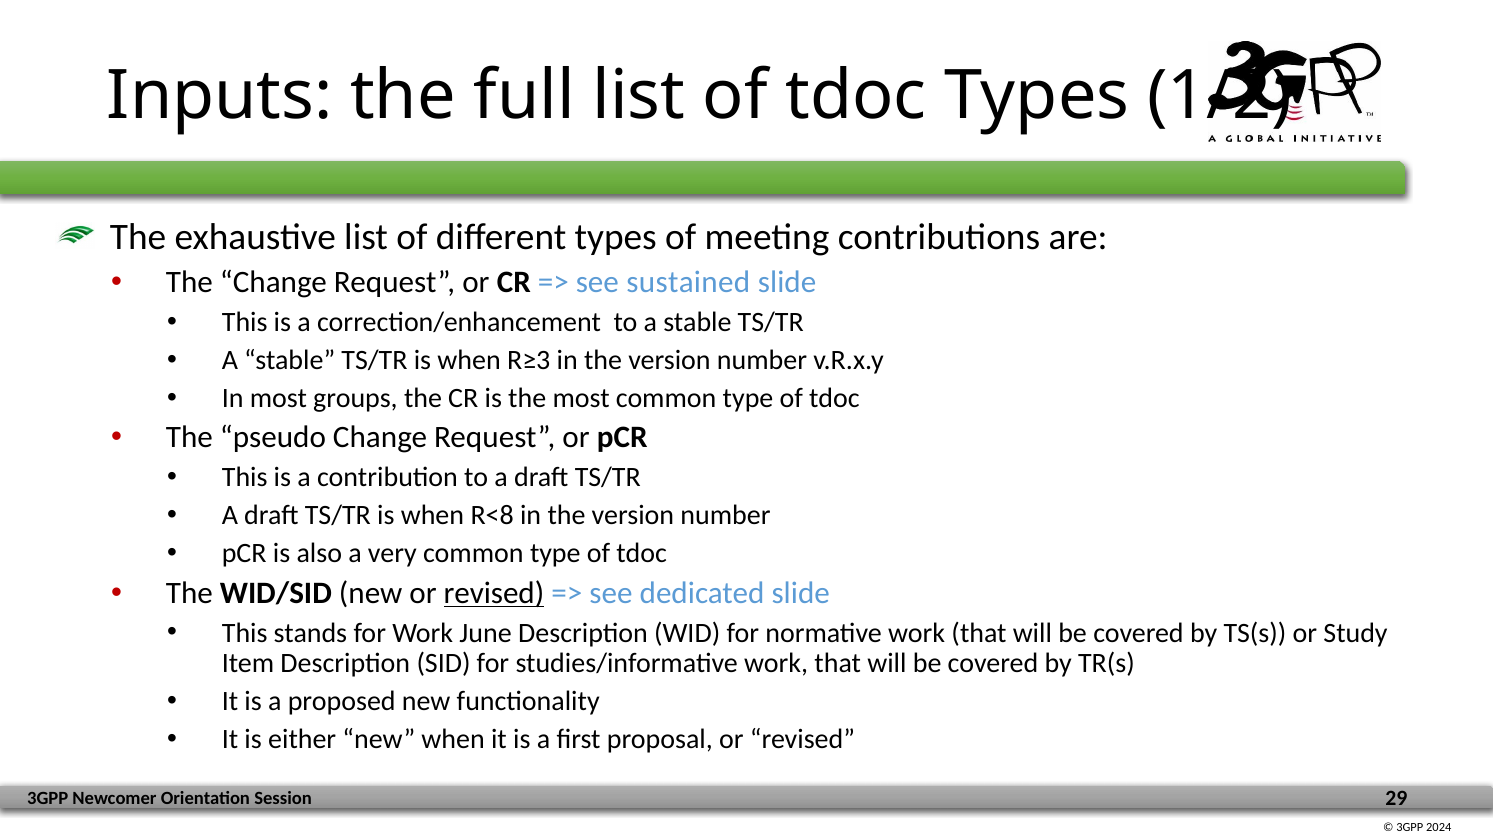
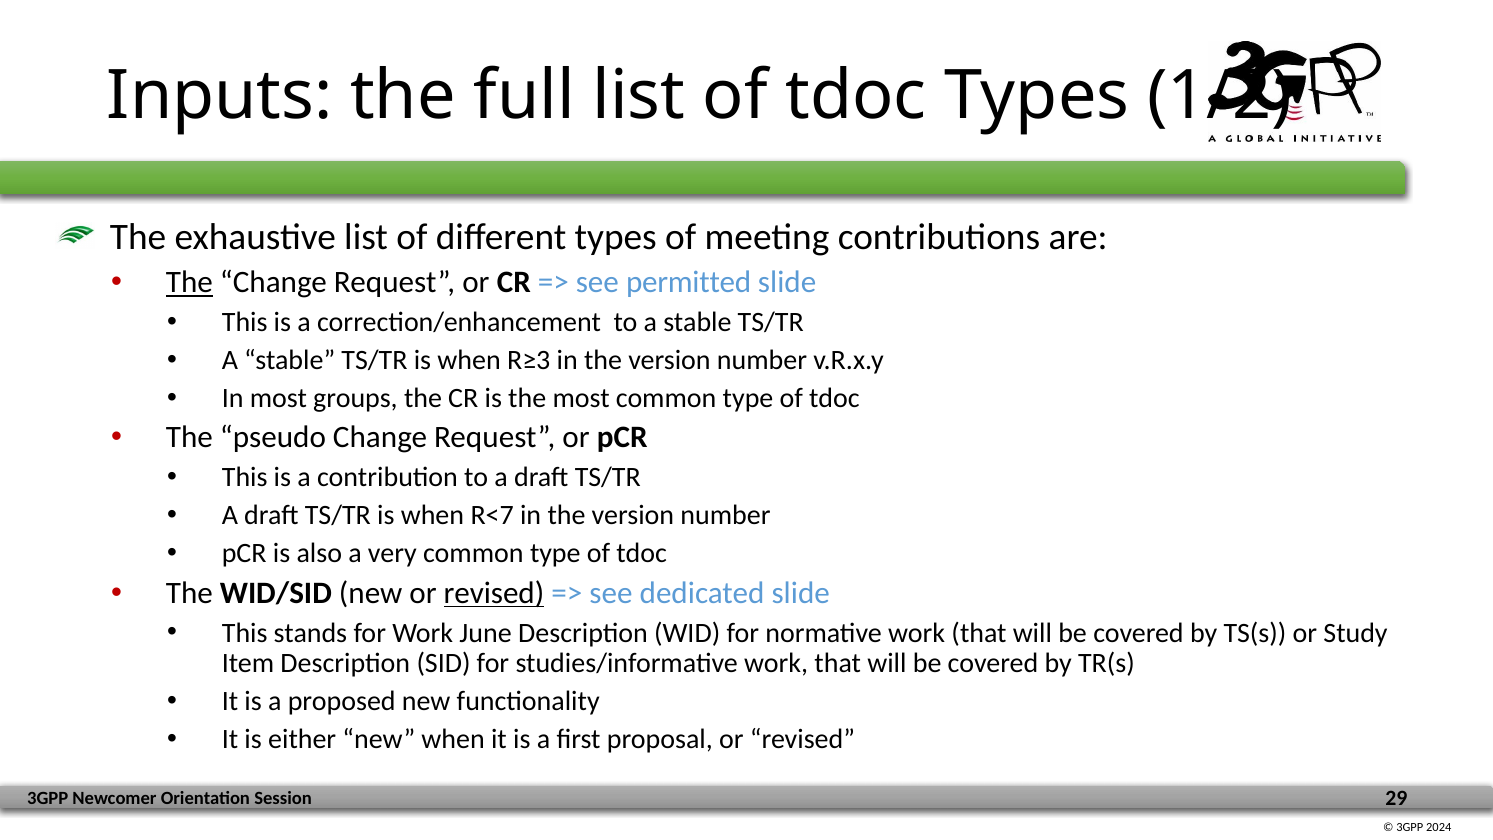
The at (189, 282) underline: none -> present
sustained: sustained -> permitted
R<8: R<8 -> R<7
